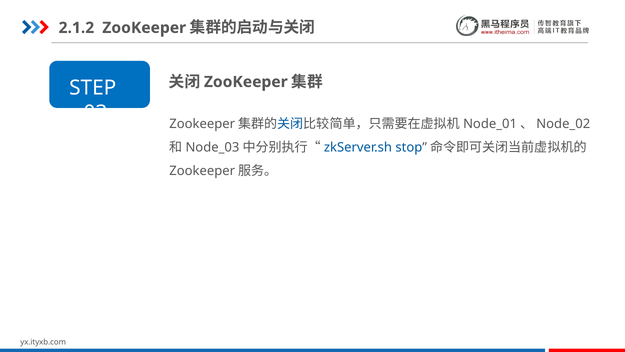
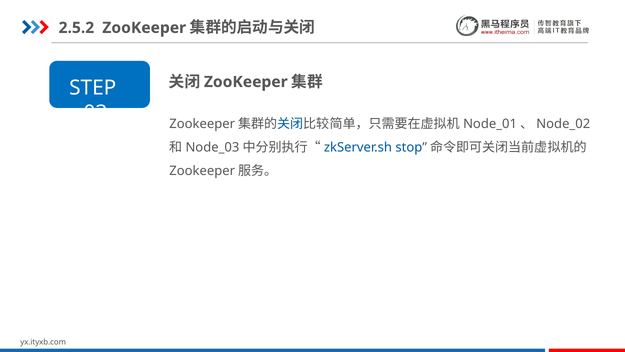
2.1.2: 2.1.2 -> 2.5.2
